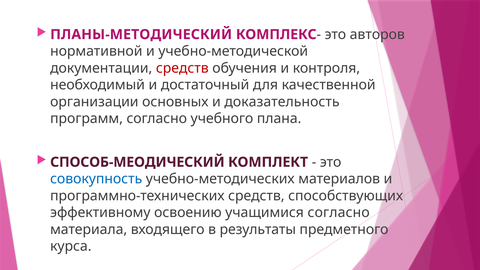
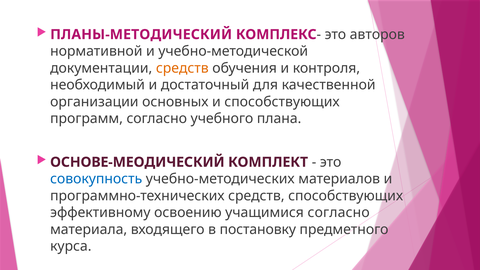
средств at (182, 68) colour: red -> orange
и доказательность: доказательность -> способствующих
СПОСОБ-МЕОДИЧЕСКИЙ: СПОСОБ-МЕОДИЧЕСКИЙ -> ОСНОВЕ-МЕОДИЧЕСКИЙ
результаты: результаты -> постановку
